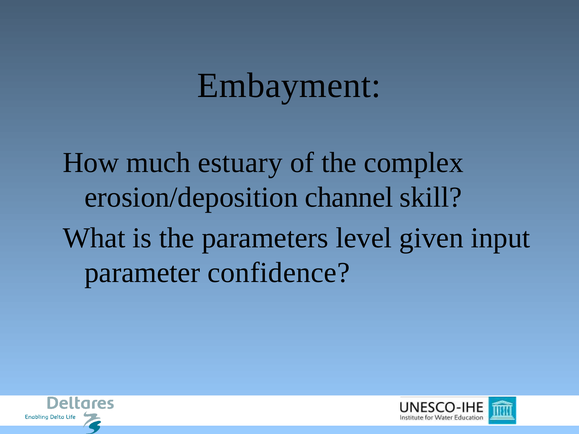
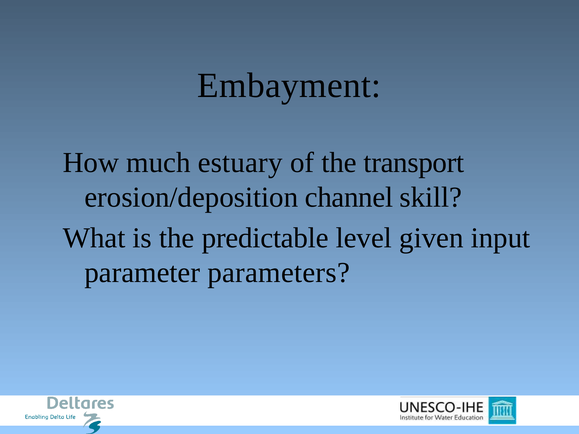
complex: complex -> transport
parameters: parameters -> predictable
confidence: confidence -> parameters
